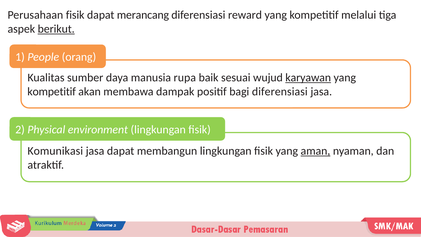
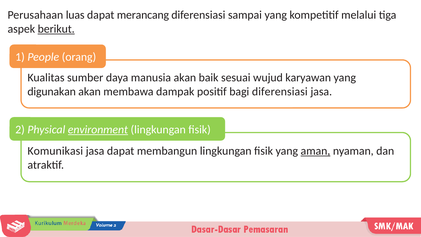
Perusahaan fisik: fisik -> luas
reward: reward -> sampai
manusia rupa: rupa -> akan
karyawan underline: present -> none
kompetitif at (52, 92): kompetitif -> digunakan
environment underline: none -> present
